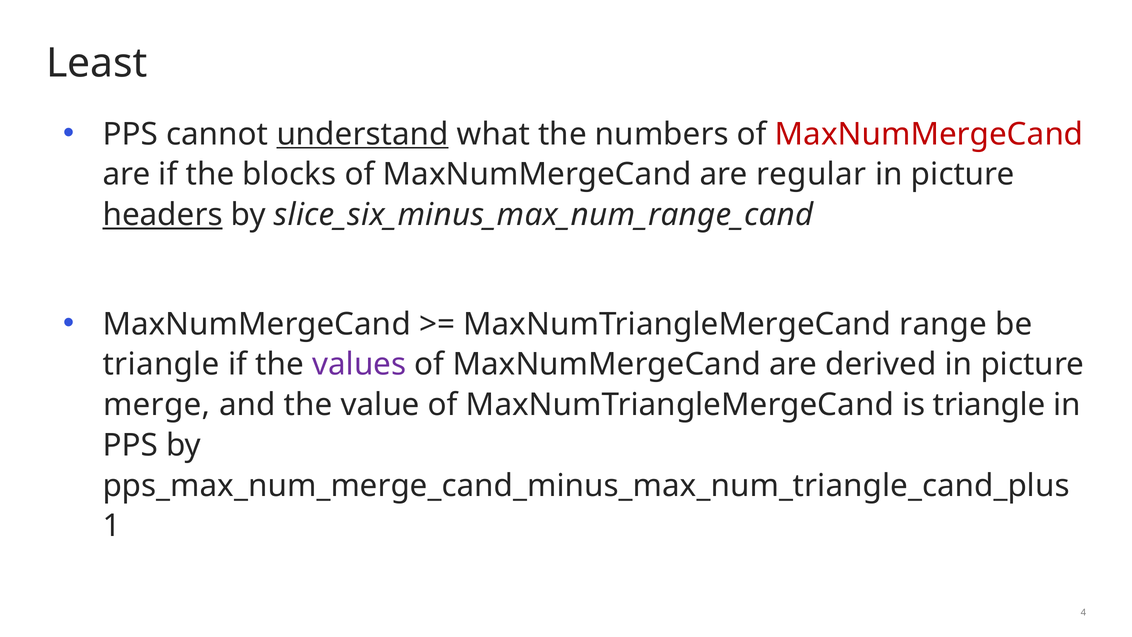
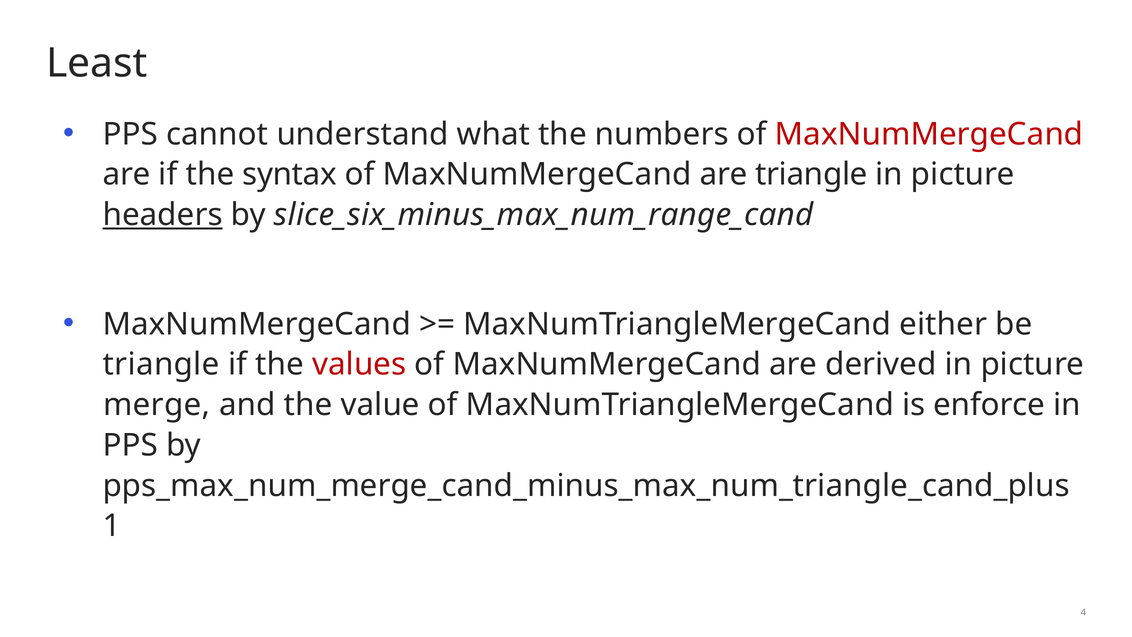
understand underline: present -> none
blocks: blocks -> syntax
are regular: regular -> triangle
range: range -> either
values colour: purple -> red
is triangle: triangle -> enforce
